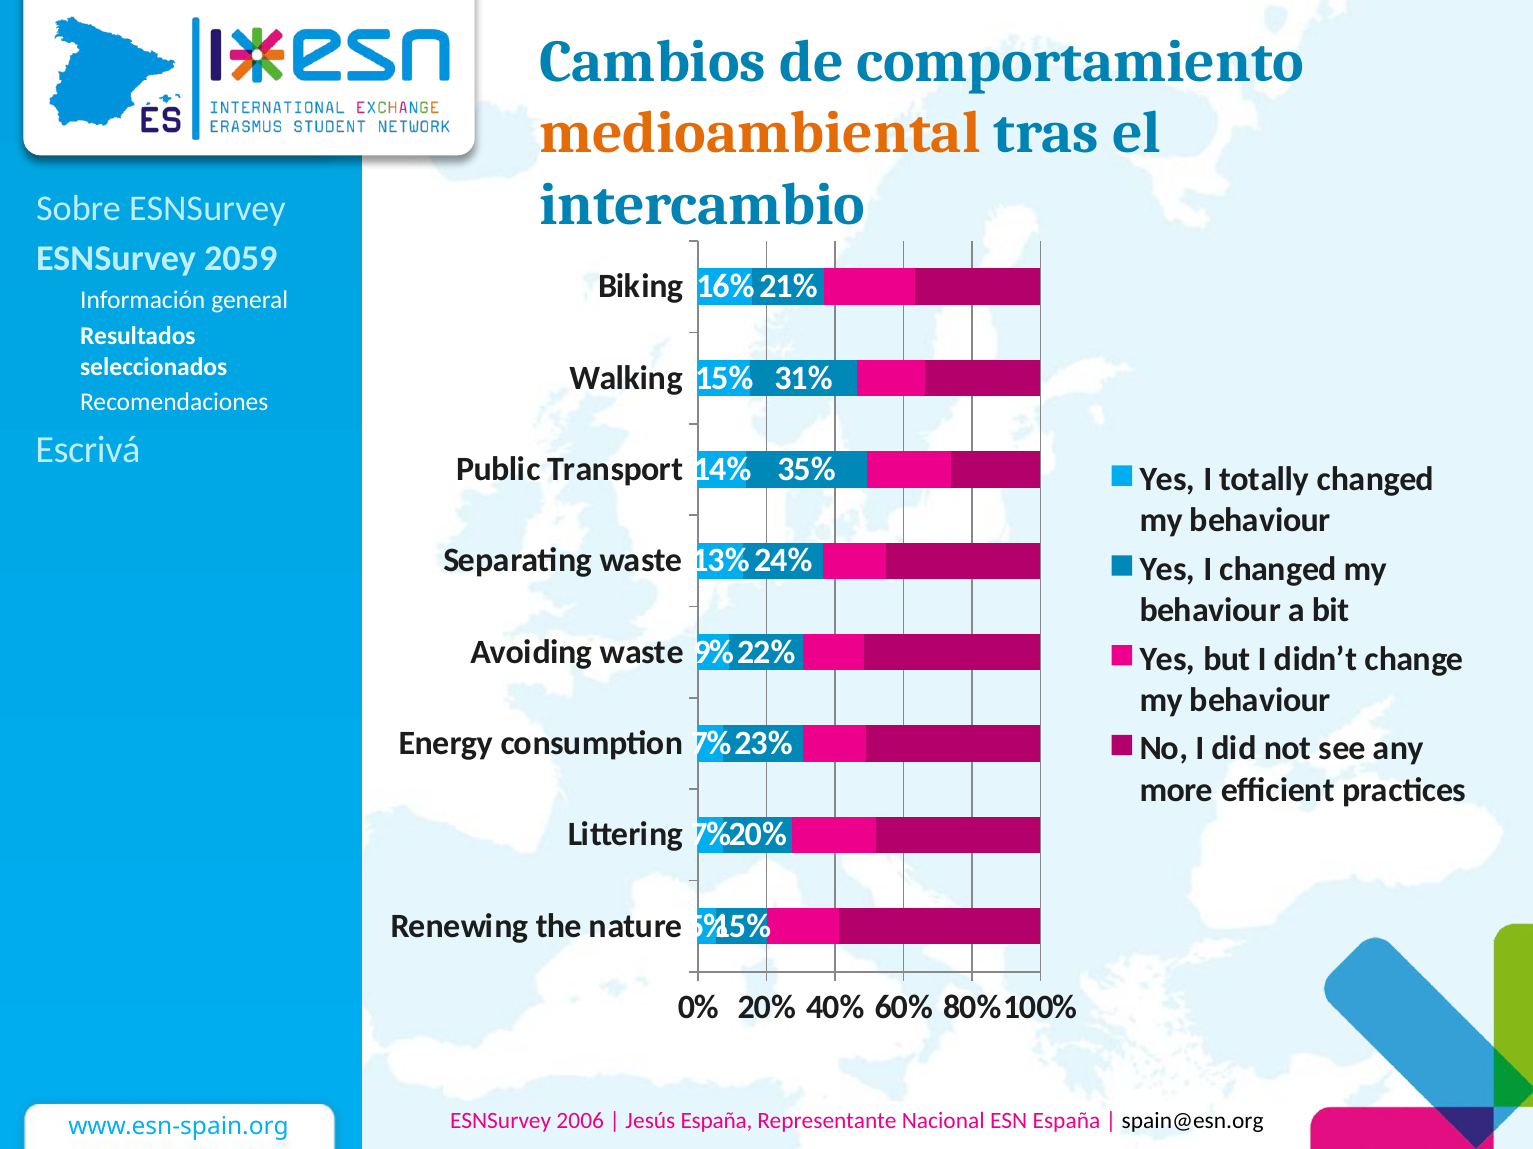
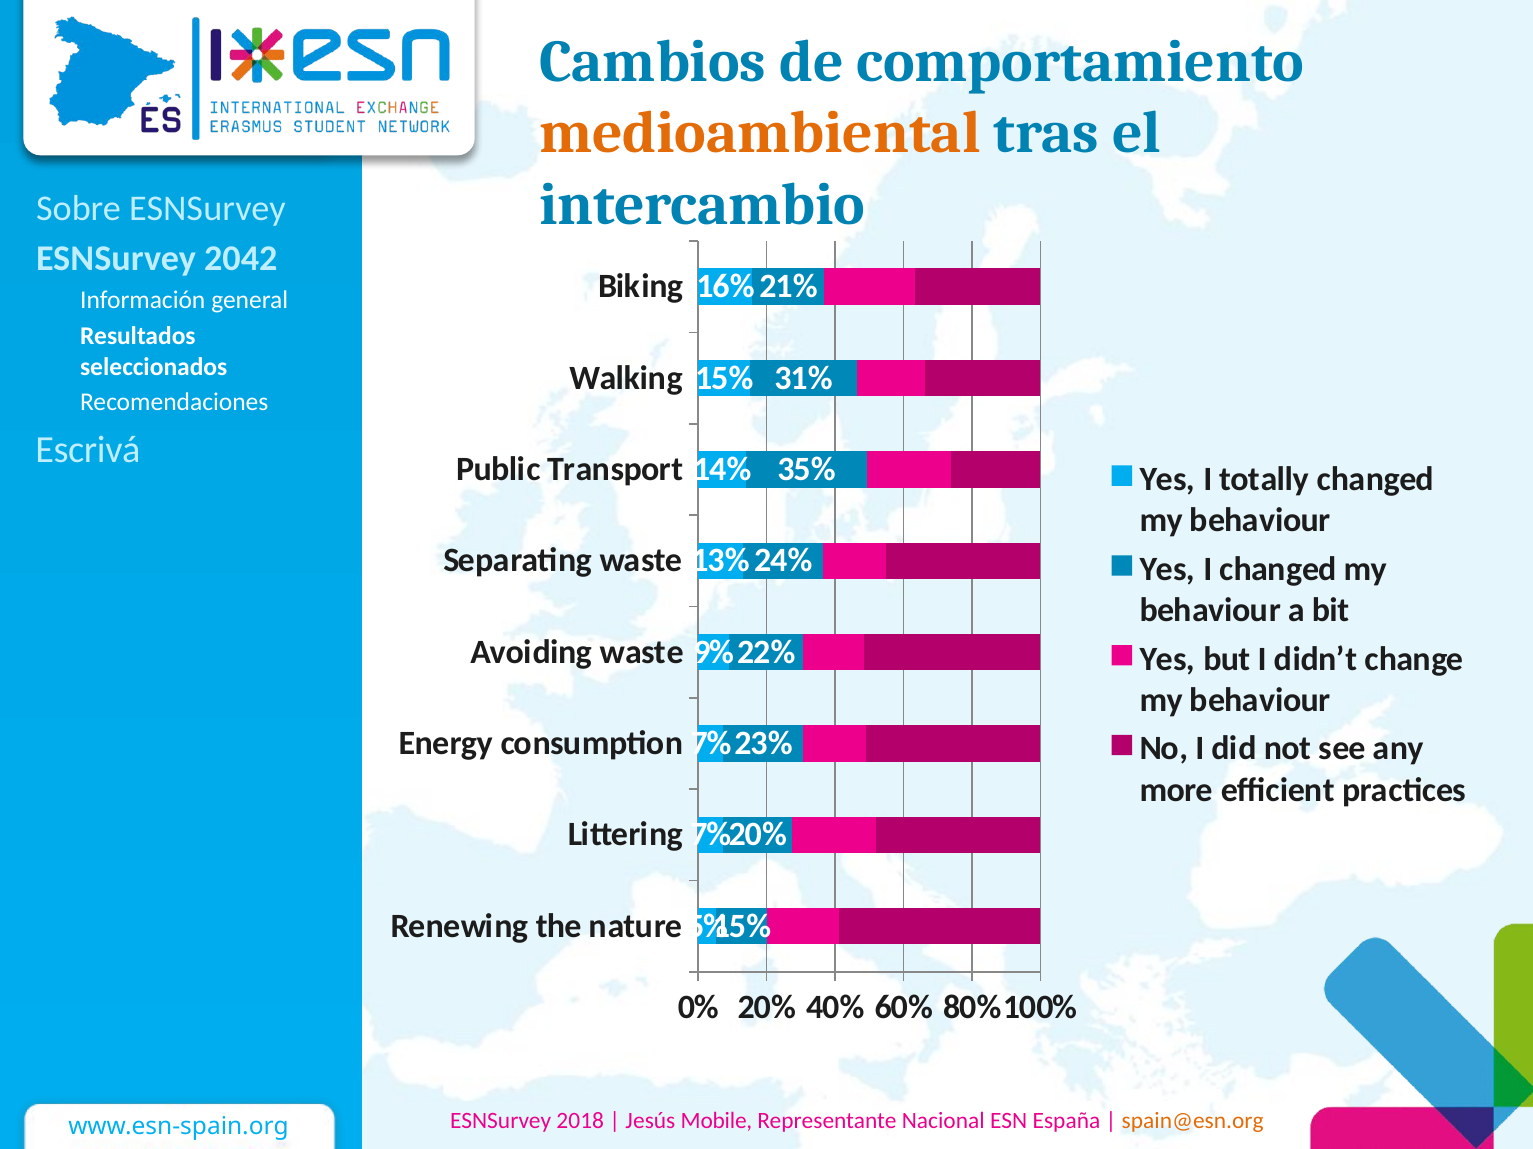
2059: 2059 -> 2042
2006: 2006 -> 2018
Jesús España: España -> Mobile
spain@esn.org colour: black -> orange
